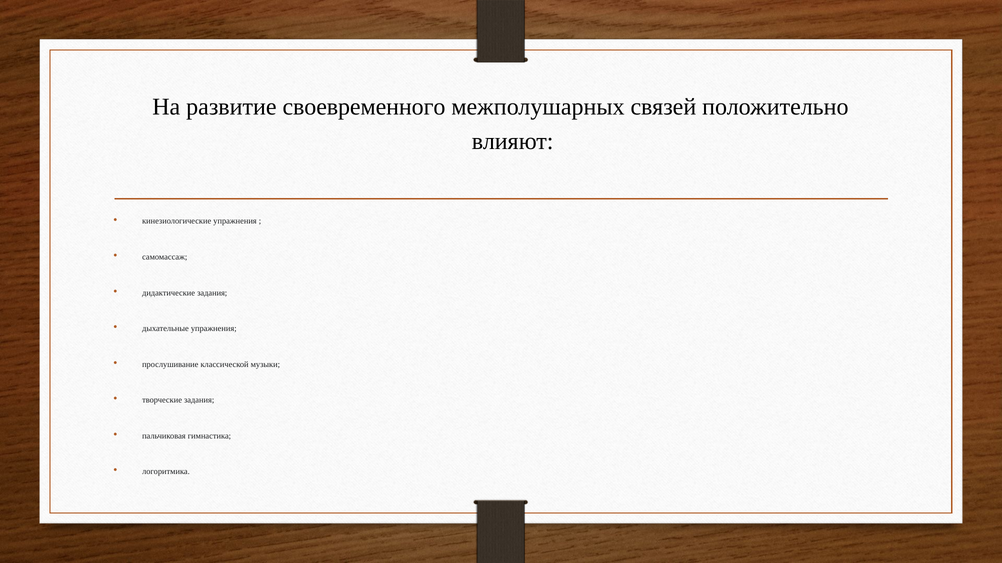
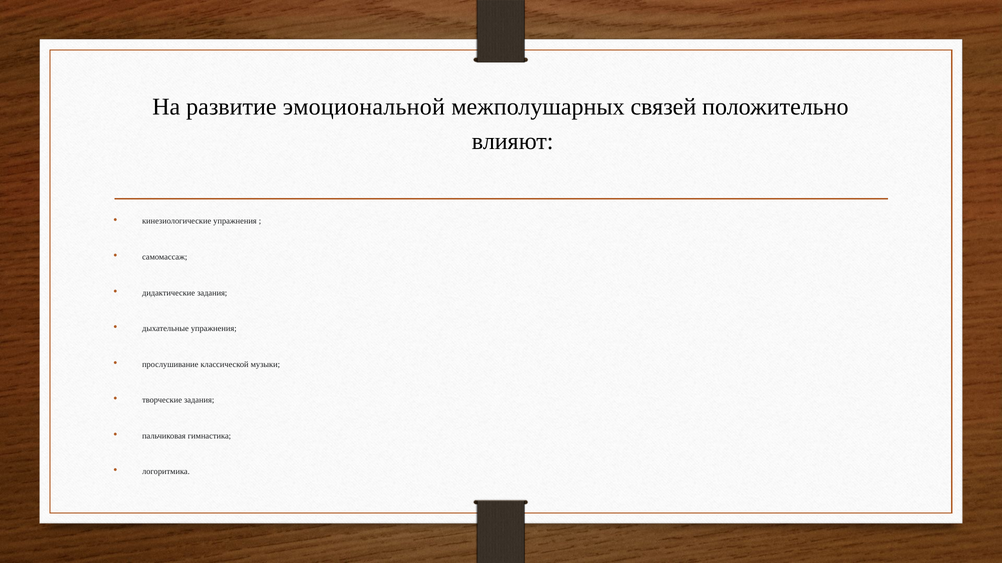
своевременного: своевременного -> эмоциональной
